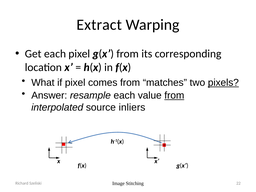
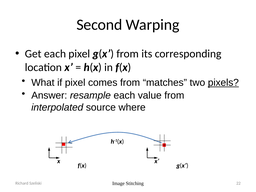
Extract: Extract -> Second
from at (174, 95) underline: present -> none
inliers: inliers -> where
